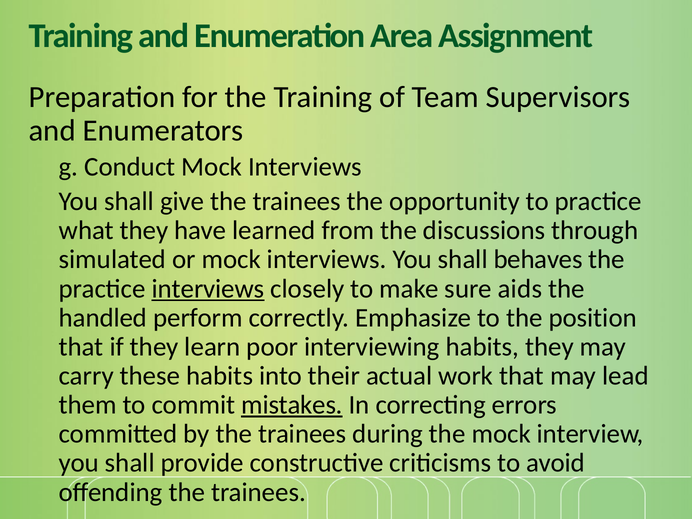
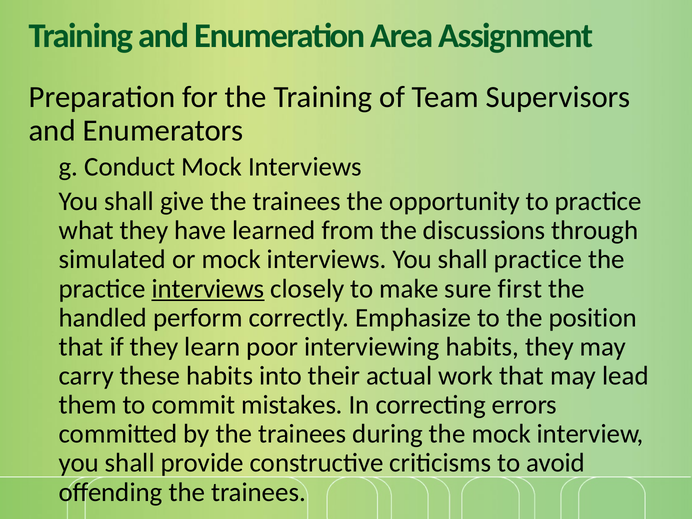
shall behaves: behaves -> practice
aids: aids -> first
mistakes underline: present -> none
